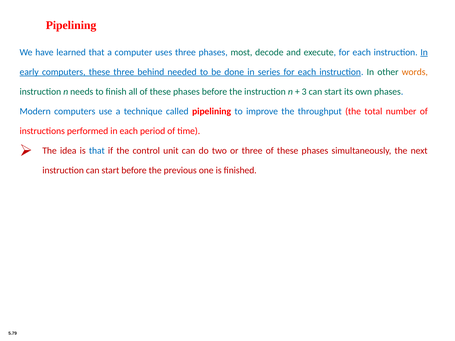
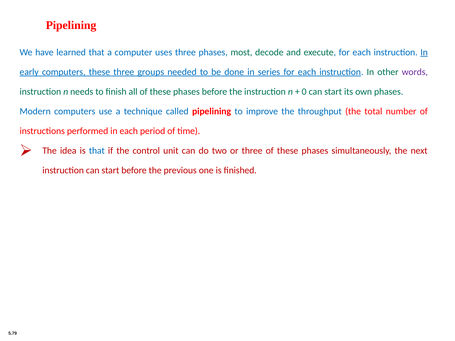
behind: behind -> groups
words colour: orange -> purple
3: 3 -> 0
